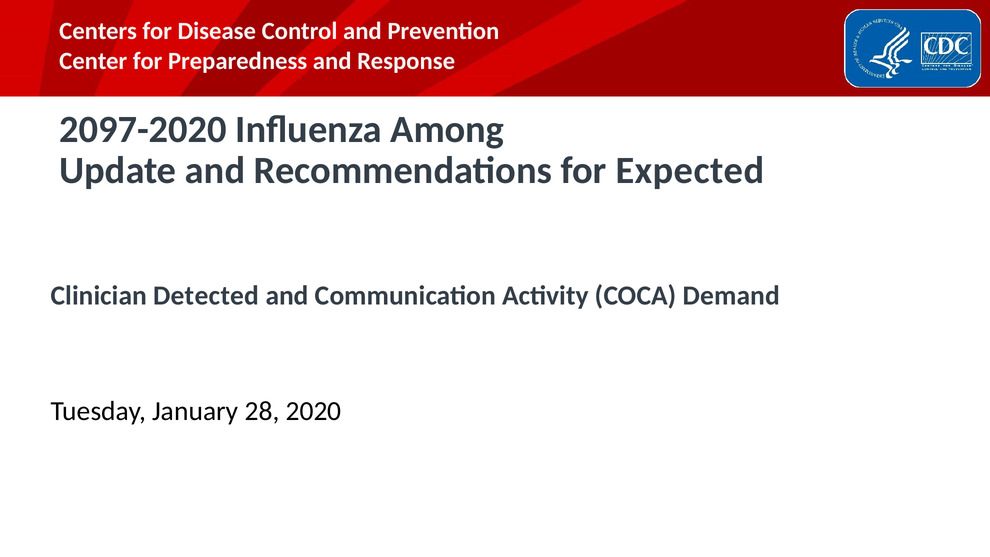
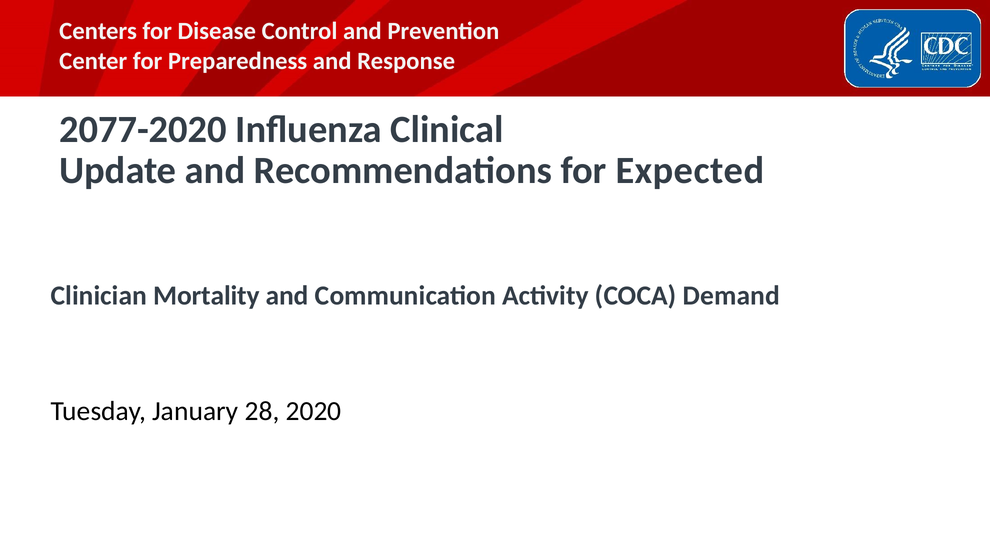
2097-2020: 2097-2020 -> 2077-2020
Among: Among -> Clinical
Detected: Detected -> Mortality
